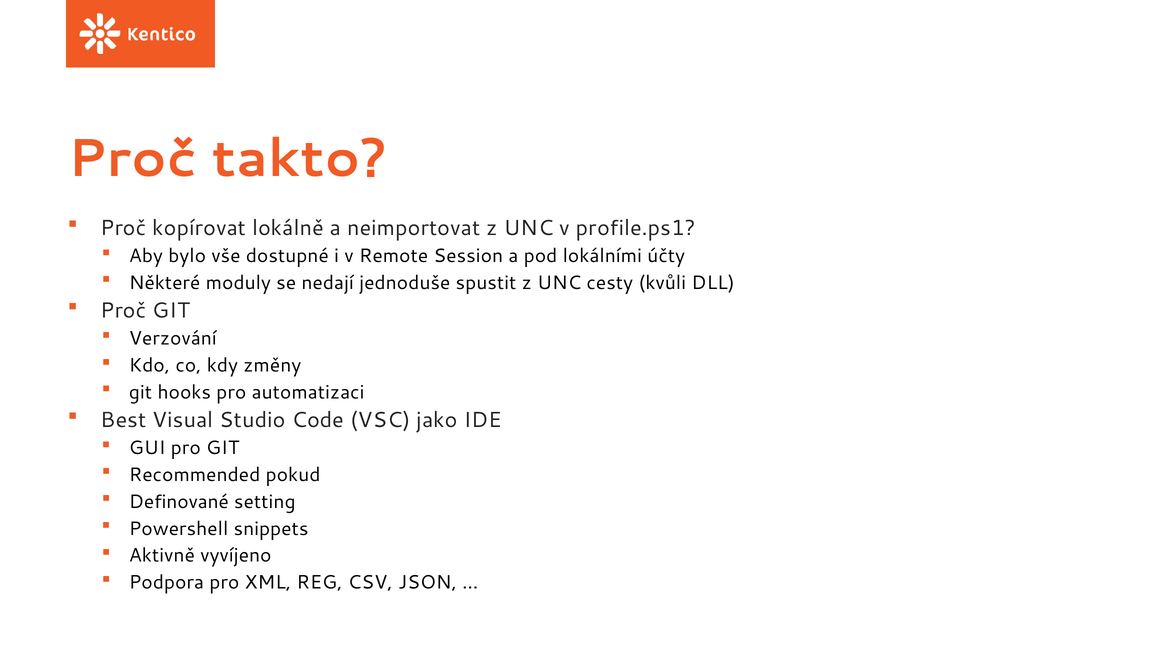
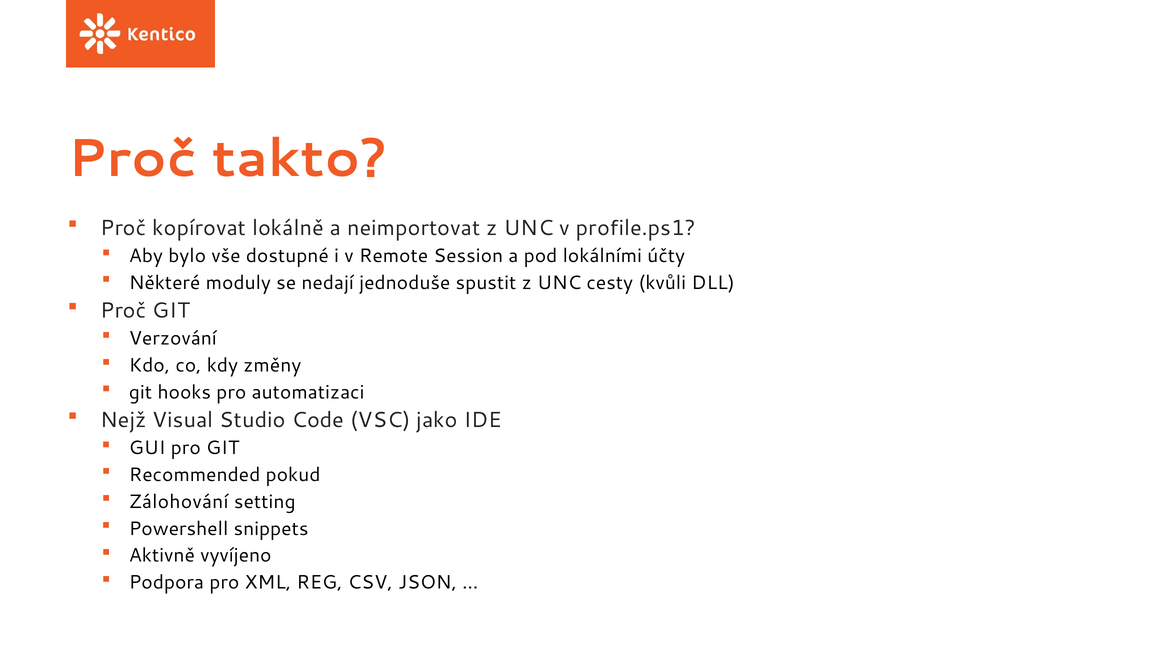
Best: Best -> Nejž
Definované: Definované -> Zálohování
